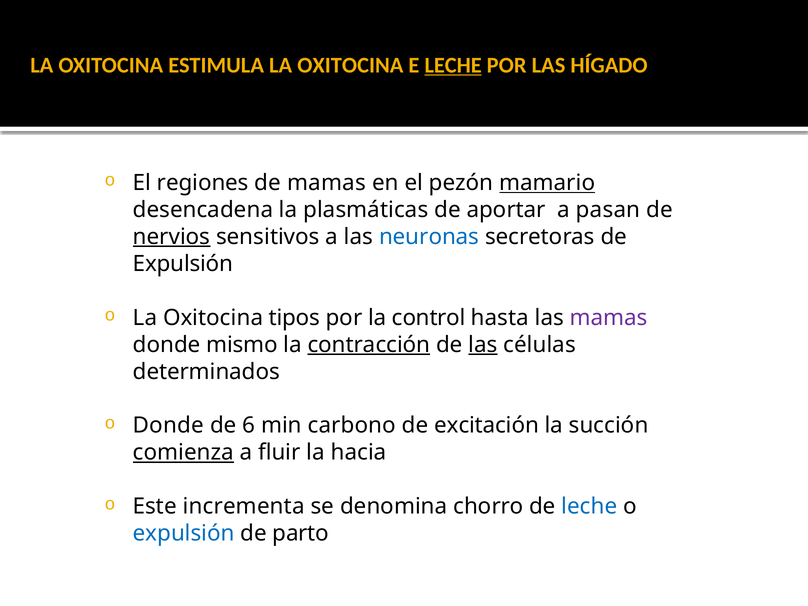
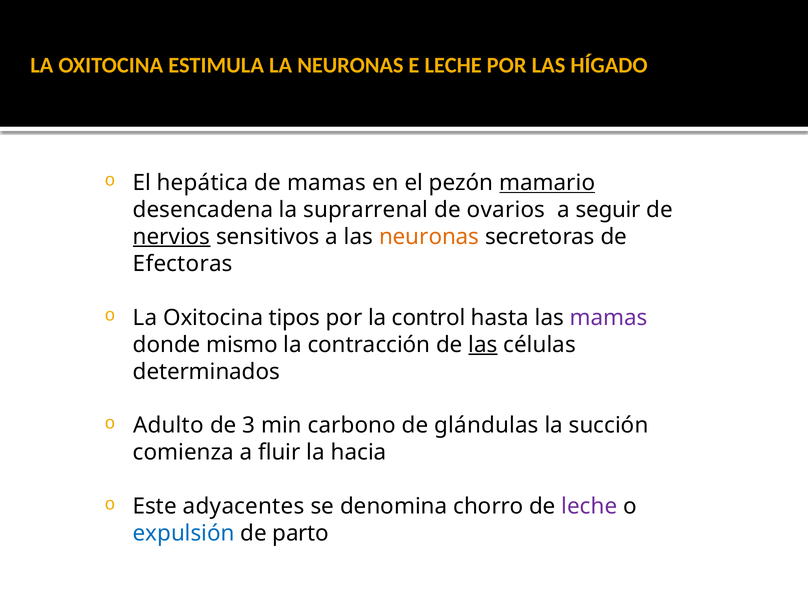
ESTIMULA LA OXITOCINA: OXITOCINA -> NEURONAS
LECHE at (453, 65) underline: present -> none
regiones: regiones -> hepática
plasmáticas: plasmáticas -> suprarrenal
aportar: aportar -> ovarios
pasan: pasan -> seguir
neuronas at (429, 237) colour: blue -> orange
Expulsión at (183, 264): Expulsión -> Efectoras
contracción underline: present -> none
o Donde: Donde -> Adulto
6: 6 -> 3
excitación: excitación -> glándulas
comienza underline: present -> none
incrementa: incrementa -> adyacentes
leche at (589, 506) colour: blue -> purple
